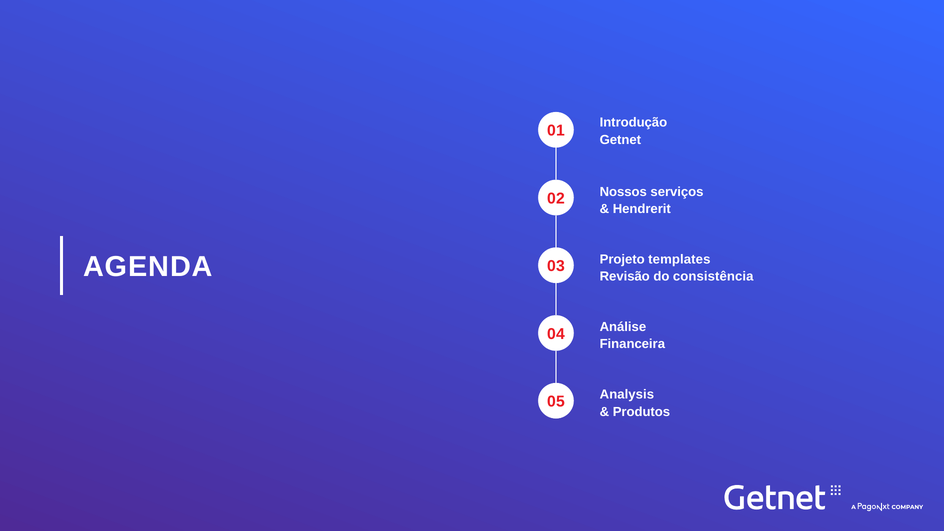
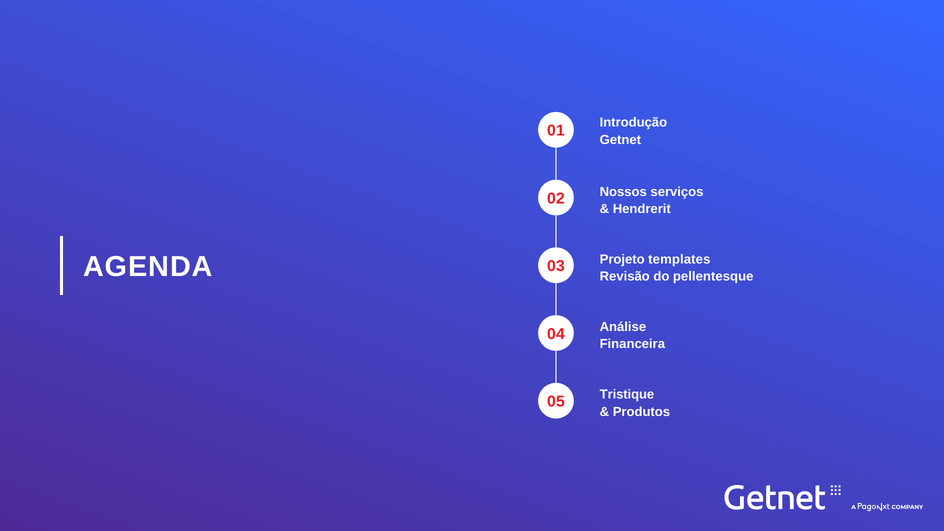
consistência: consistência -> pellentesque
Analysis: Analysis -> Tristique
